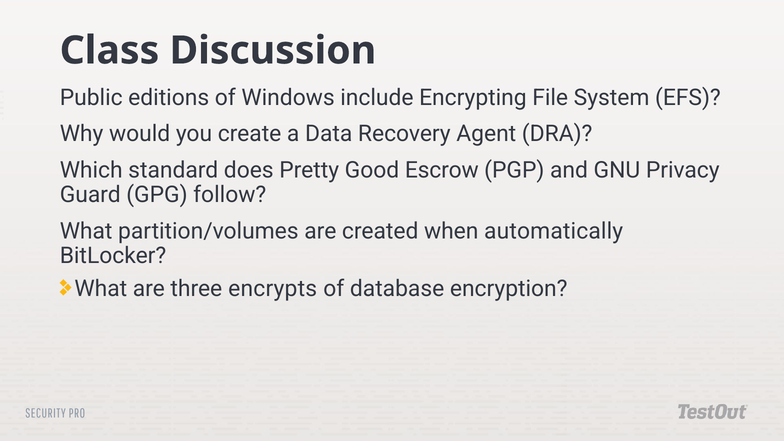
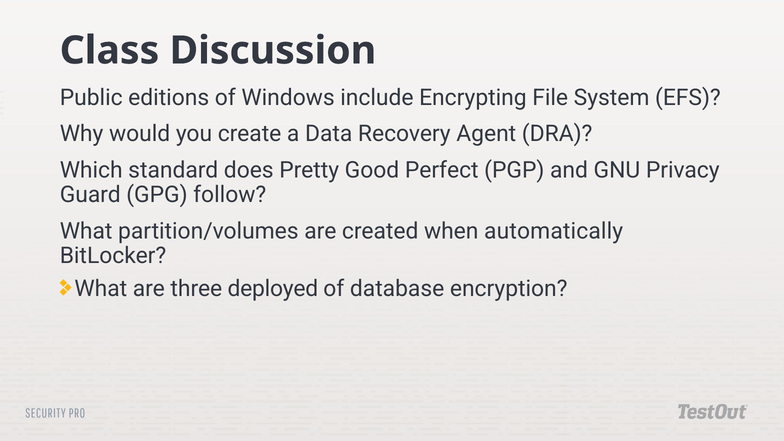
Escrow: Escrow -> Perfect
encrypts: encrypts -> deployed
